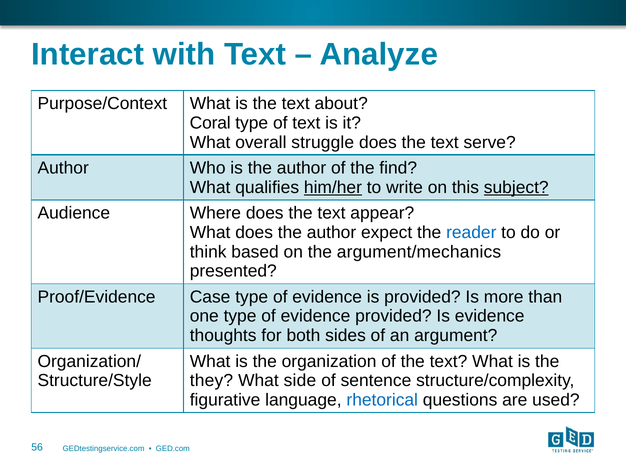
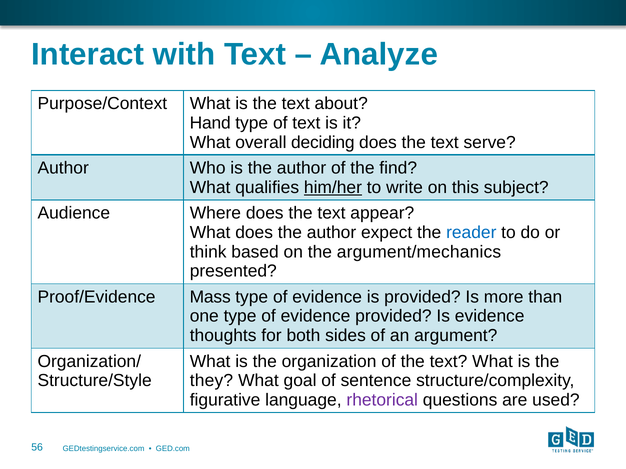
Coral: Coral -> Hand
struggle: struggle -> deciding
subject underline: present -> none
Case: Case -> Mass
side: side -> goal
rhetorical colour: blue -> purple
